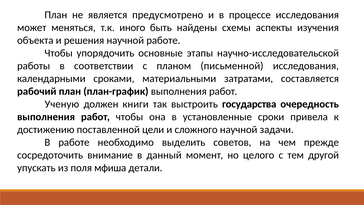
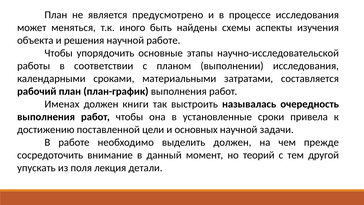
письменной: письменной -> выполнении
Ученую: Ученую -> Именах
государства: государства -> называлась
сложного: сложного -> основных
выделить советов: советов -> должен
целого: целого -> теорий
мфиша: мфиша -> лекция
